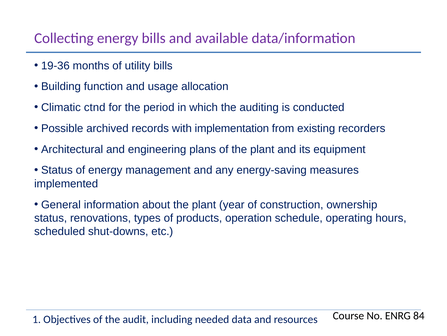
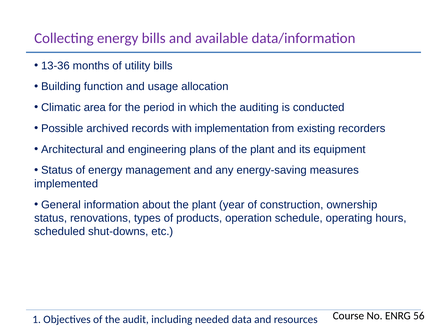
19-36: 19-36 -> 13-36
ctnd: ctnd -> area
84: 84 -> 56
